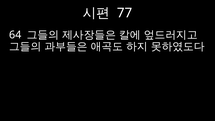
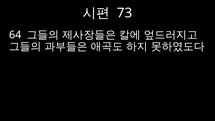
77: 77 -> 73
